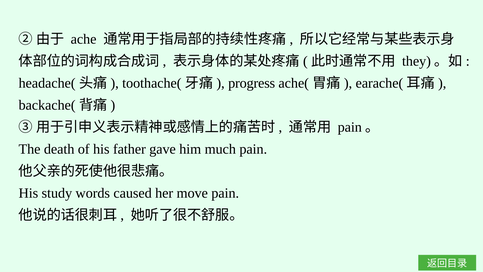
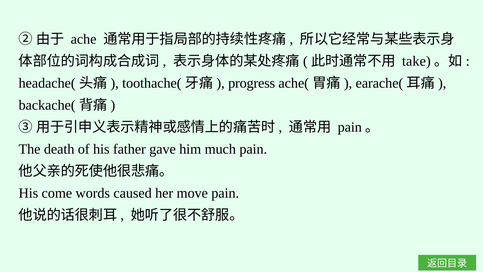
they: they -> take
study: study -> come
